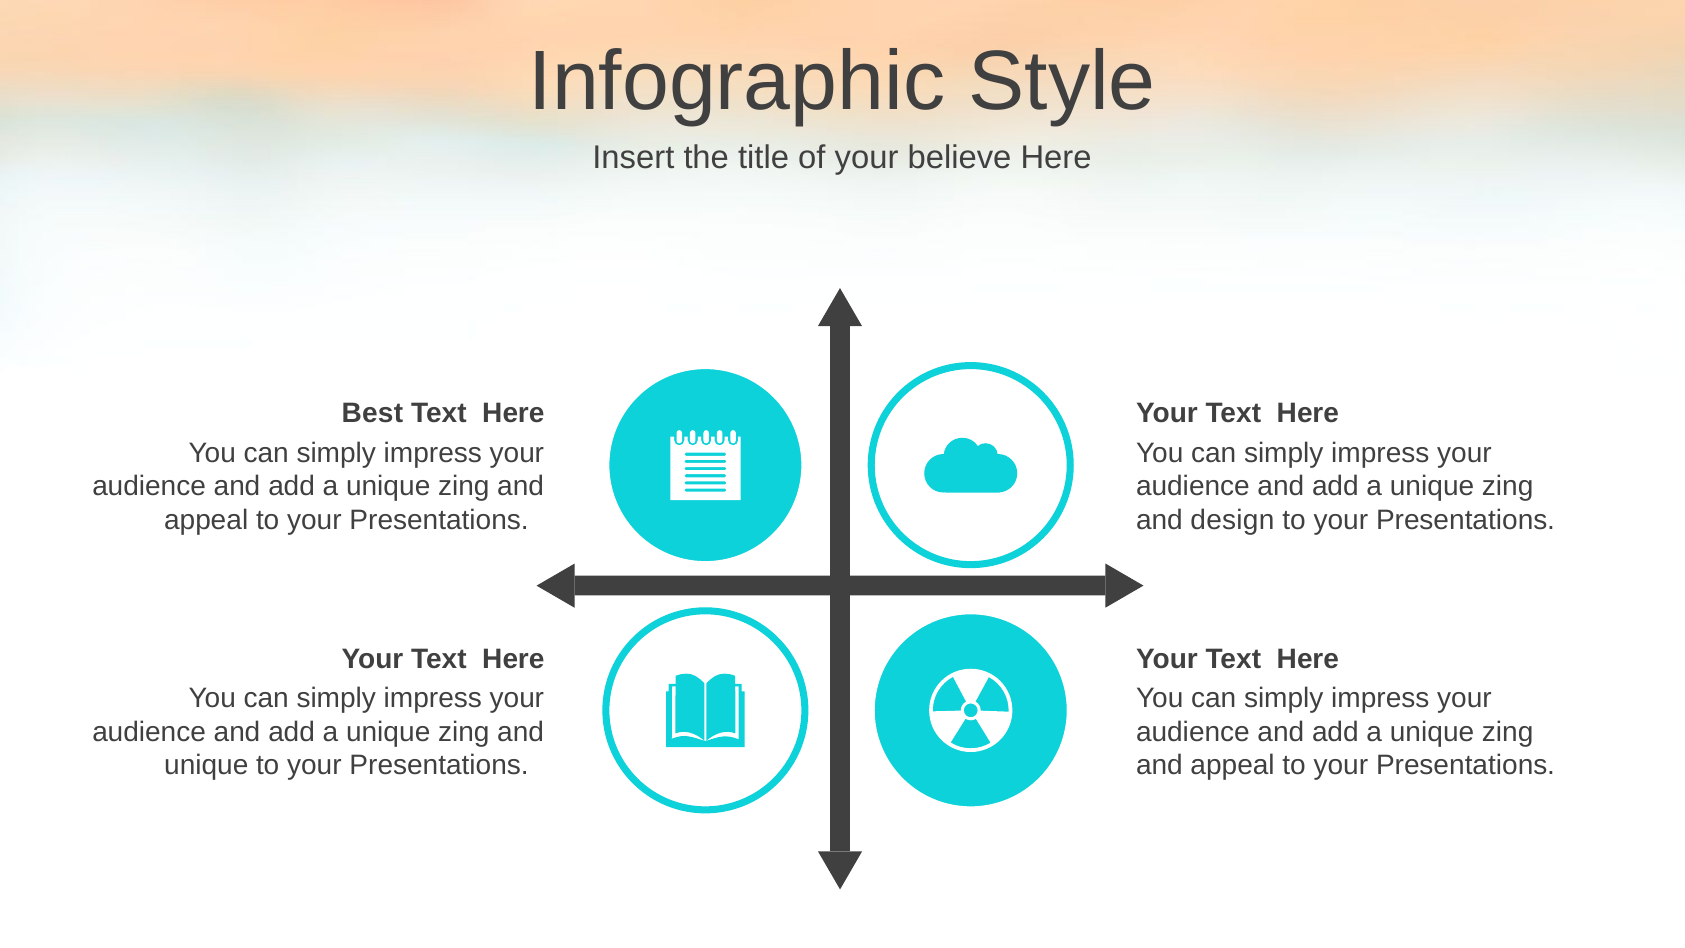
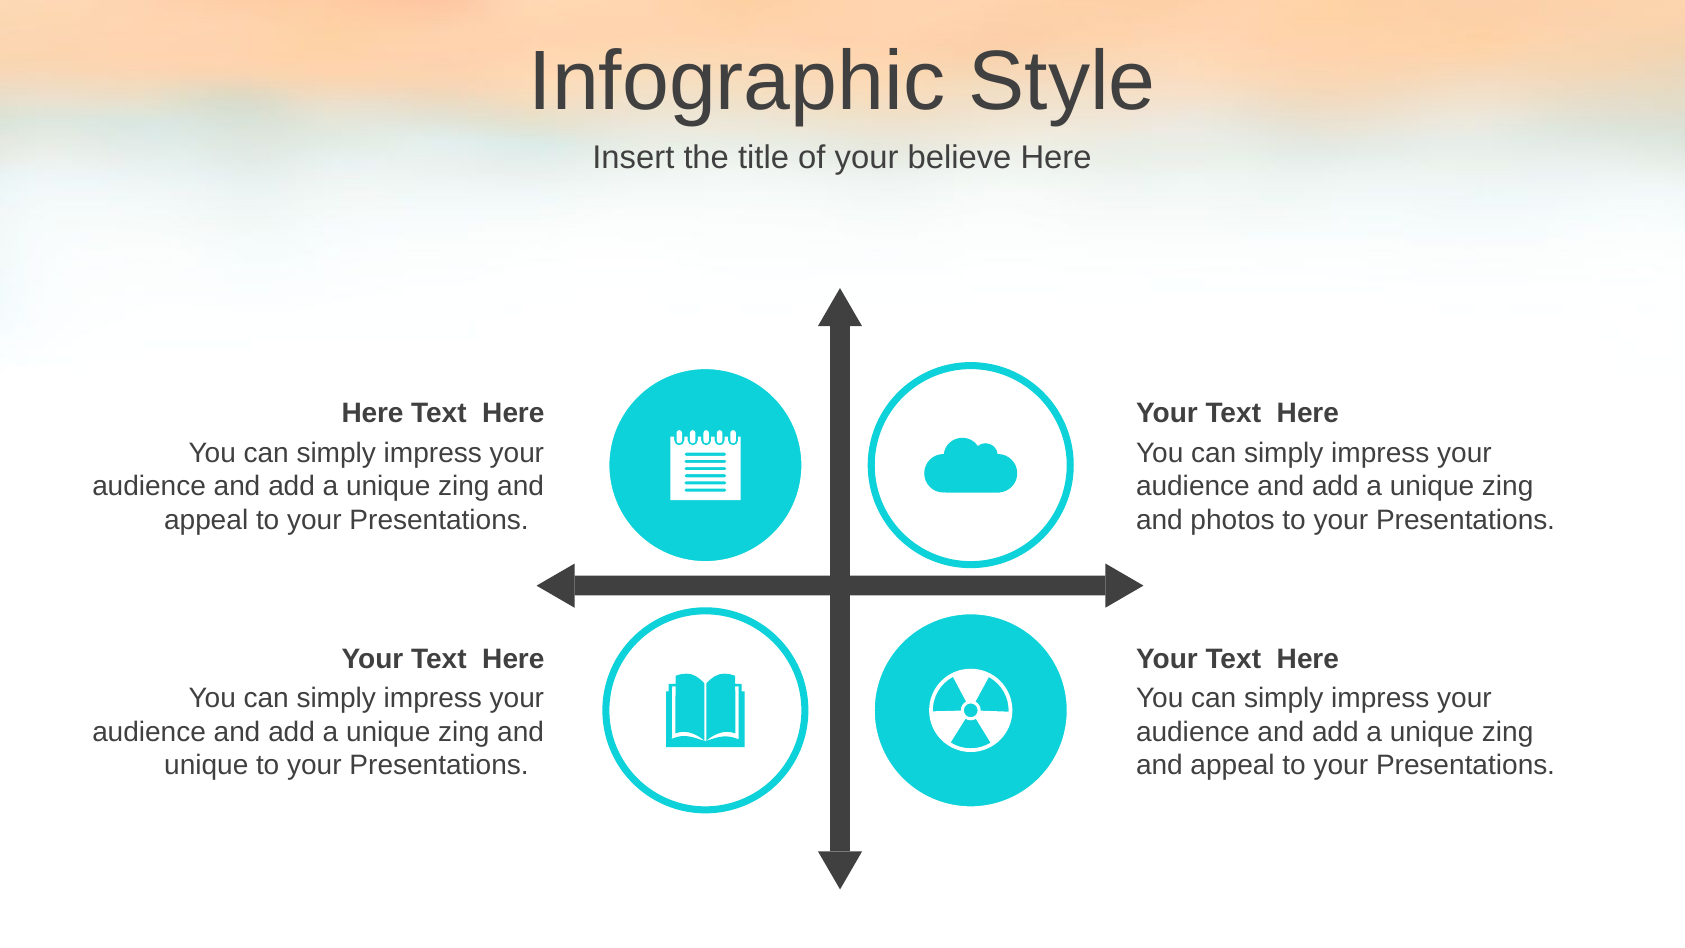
Best at (372, 413): Best -> Here
design: design -> photos
